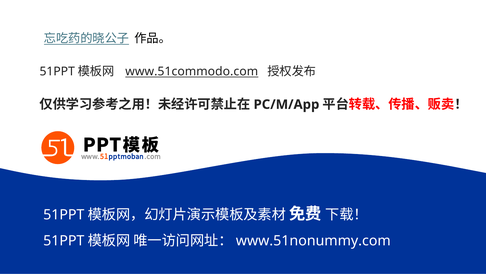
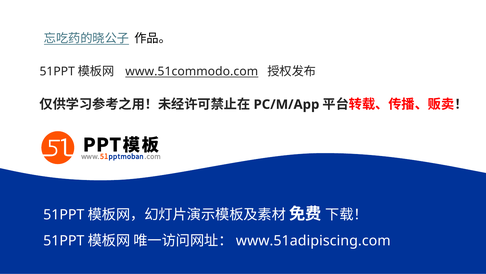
www.51nonummy.com: www.51nonummy.com -> www.51adipiscing.com
